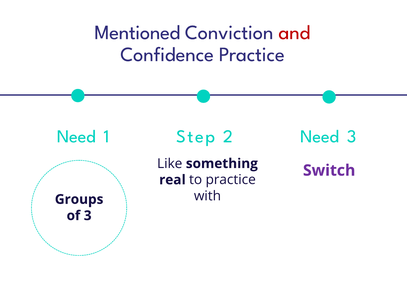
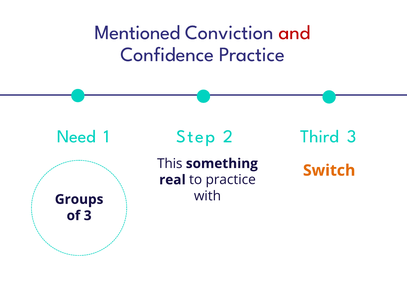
2 Need: Need -> Third
Like: Like -> This
Switch colour: purple -> orange
